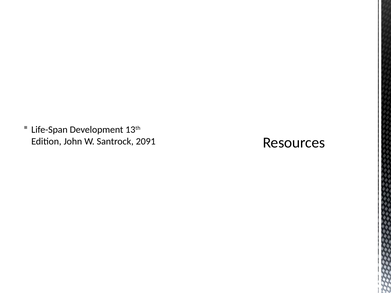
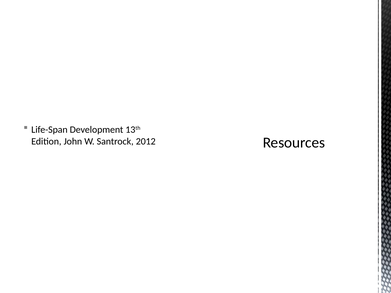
2091: 2091 -> 2012
